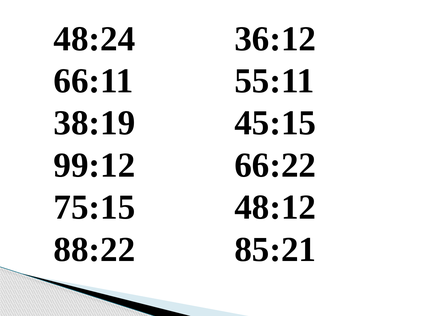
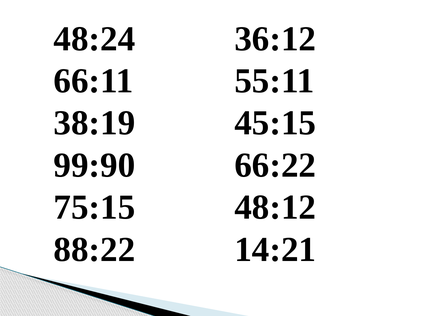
99:12: 99:12 -> 99:90
85:21: 85:21 -> 14:21
